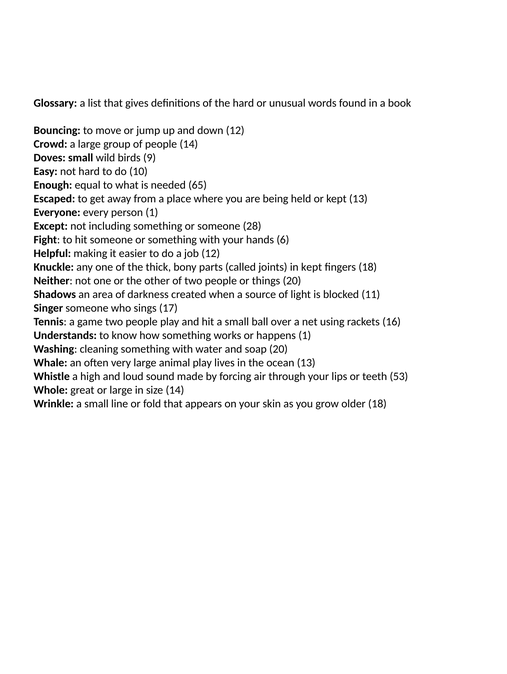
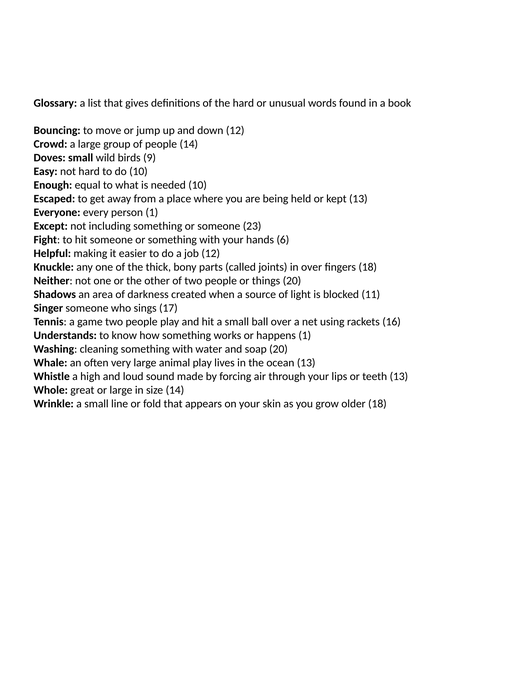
needed 65: 65 -> 10
28: 28 -> 23
in kept: kept -> over
teeth 53: 53 -> 13
